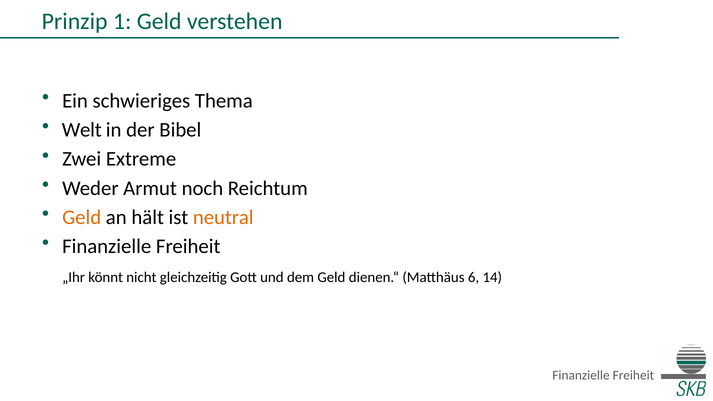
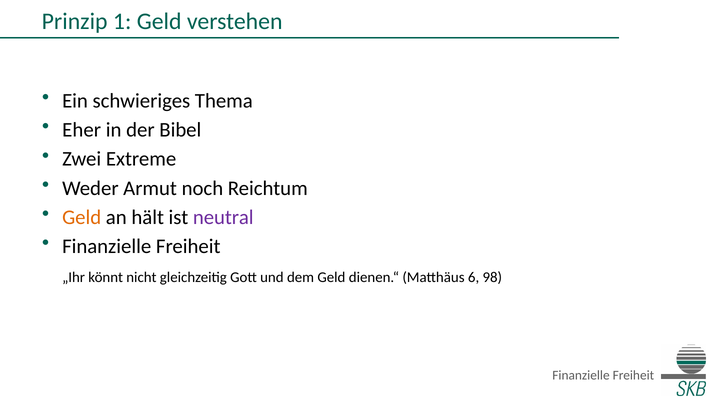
Welt: Welt -> Eher
neutral colour: orange -> purple
14: 14 -> 98
